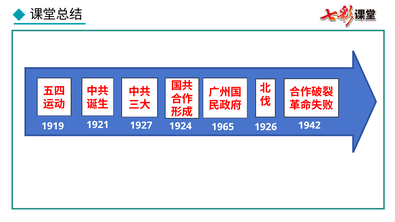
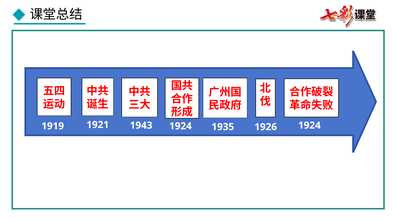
1942 at (309, 125): 1942 -> 1924
1927: 1927 -> 1943
1965: 1965 -> 1935
